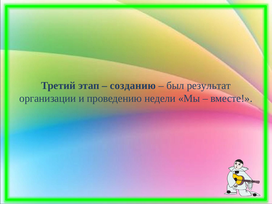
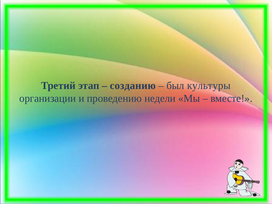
результат: результат -> культуры
